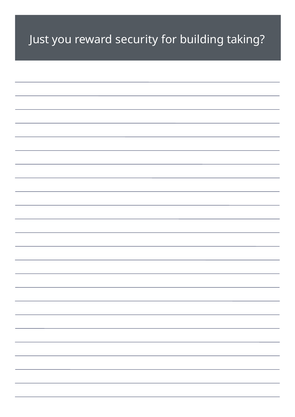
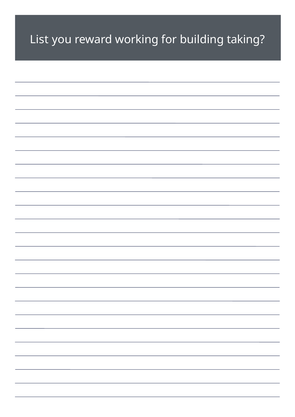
Just: Just -> List
security: security -> working
